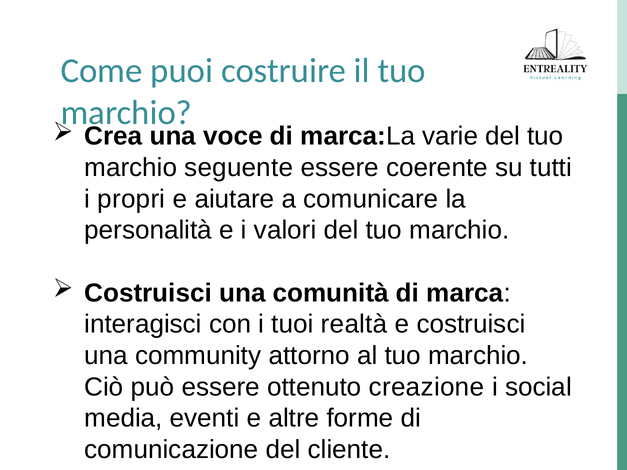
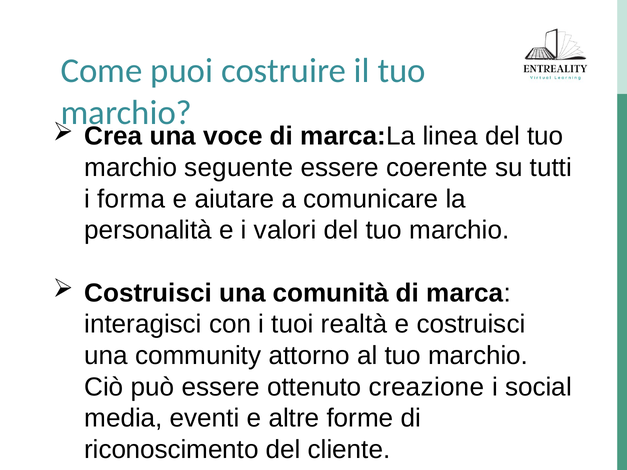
varie: varie -> linea
propri: propri -> forma
comunicazione: comunicazione -> riconoscimento
